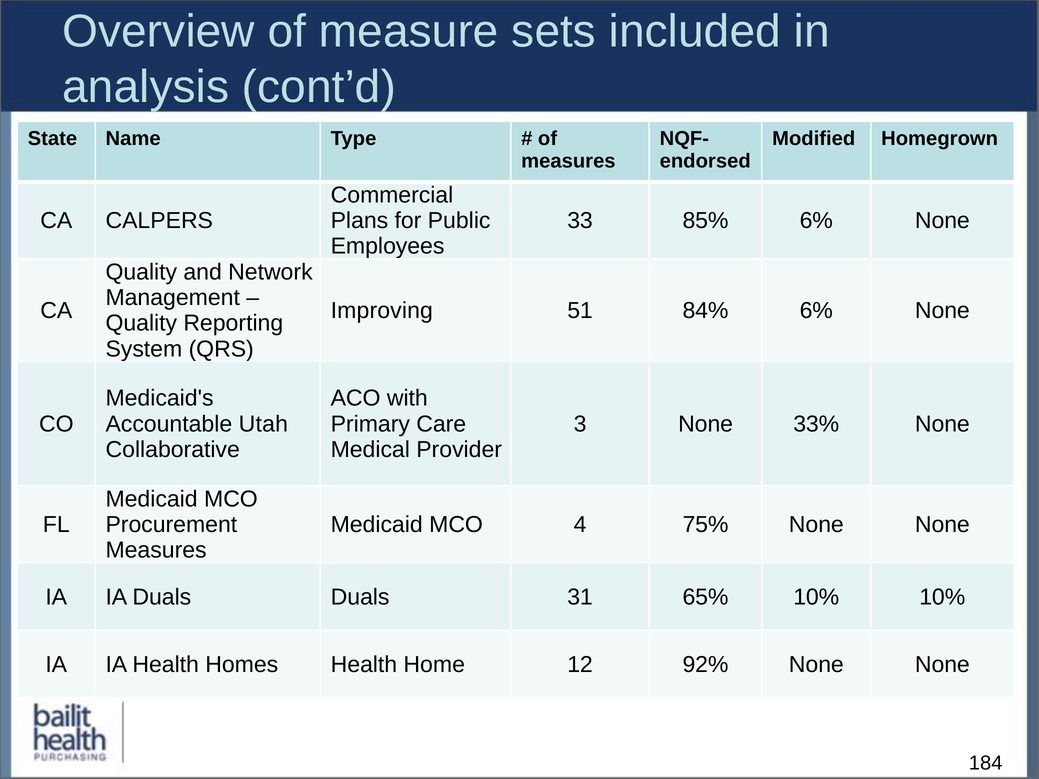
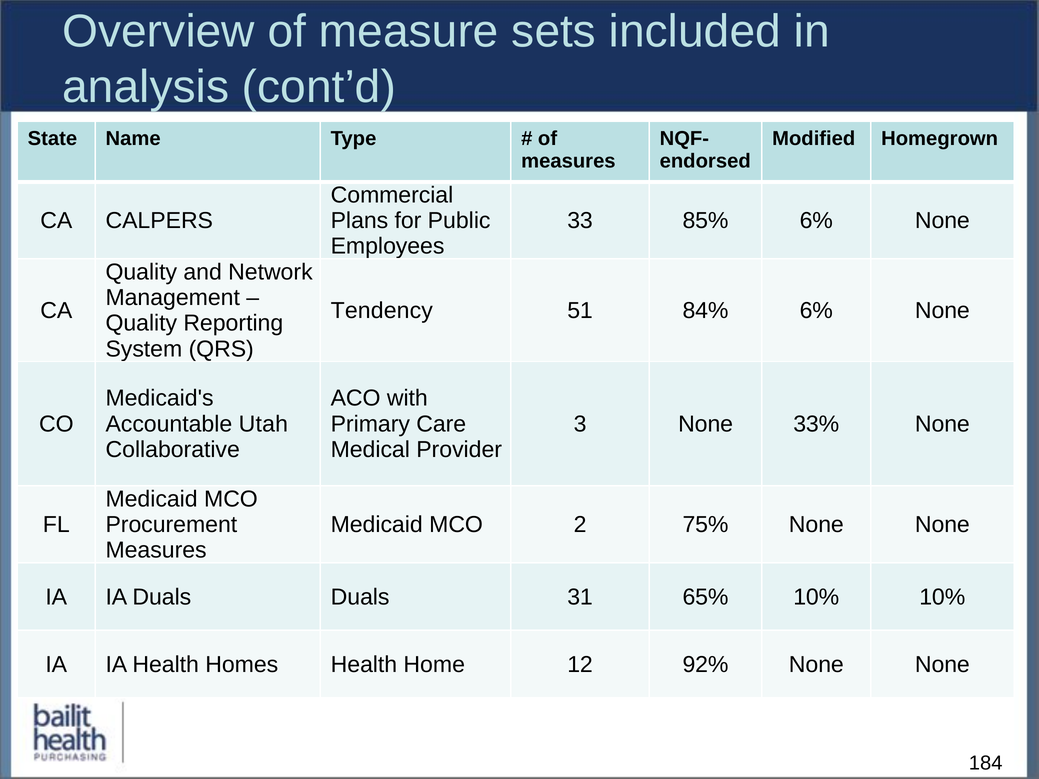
Improving: Improving -> Tendency
4: 4 -> 2
